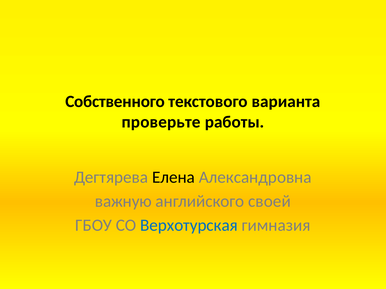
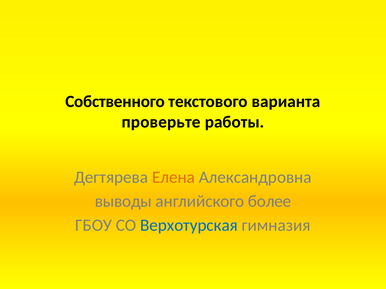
Елена colour: black -> orange
важную: важную -> выводы
своей: своей -> более
